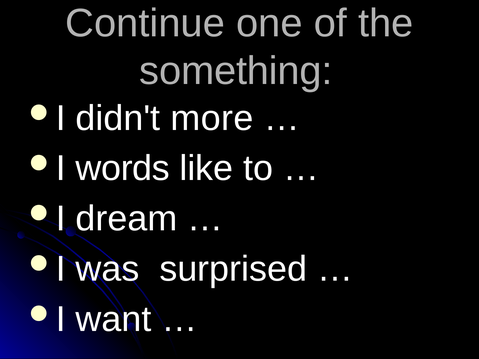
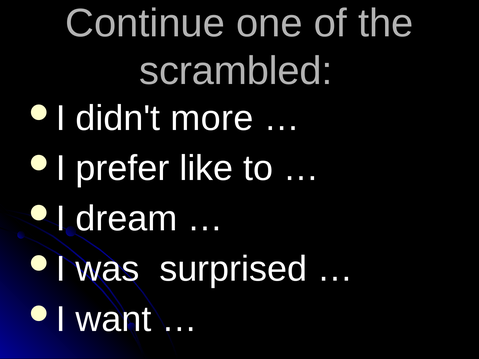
something: something -> scrambled
words: words -> prefer
